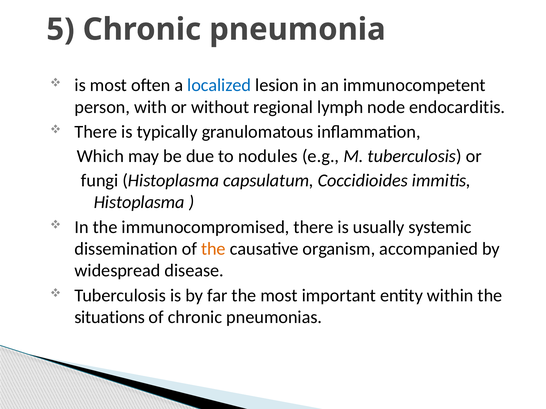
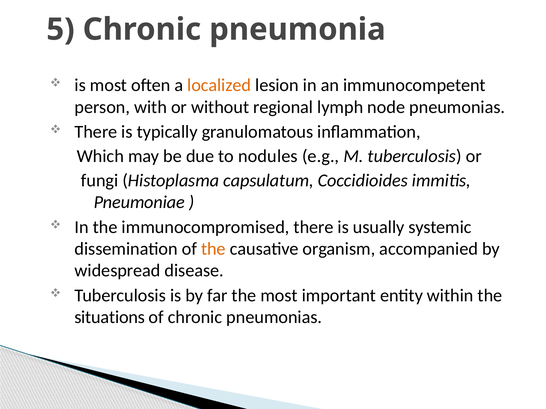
localized colour: blue -> orange
node endocarditis: endocarditis -> pneumonias
Histoplasma at (139, 202): Histoplasma -> Pneumoniae
